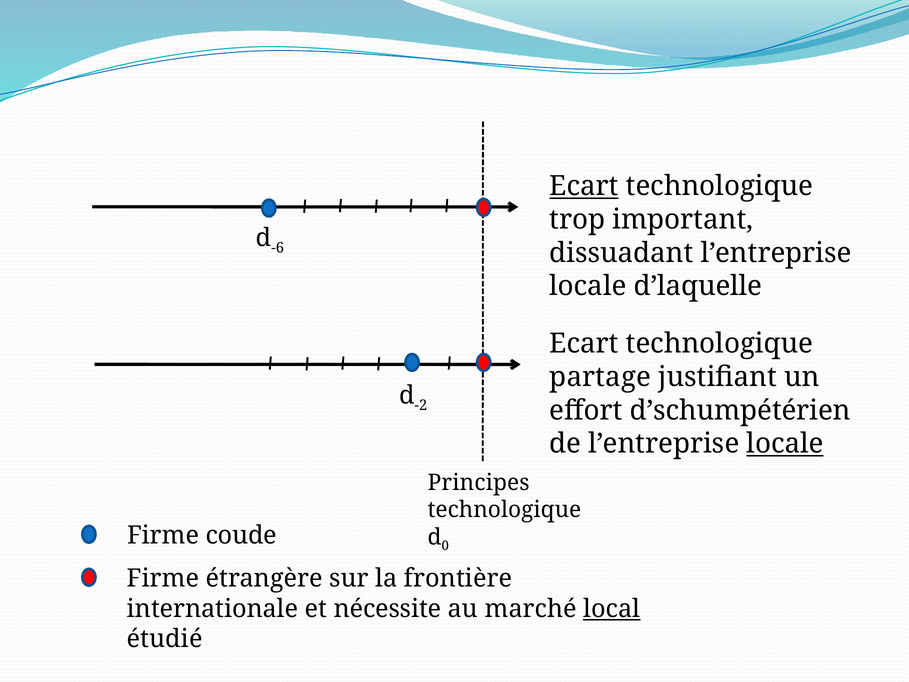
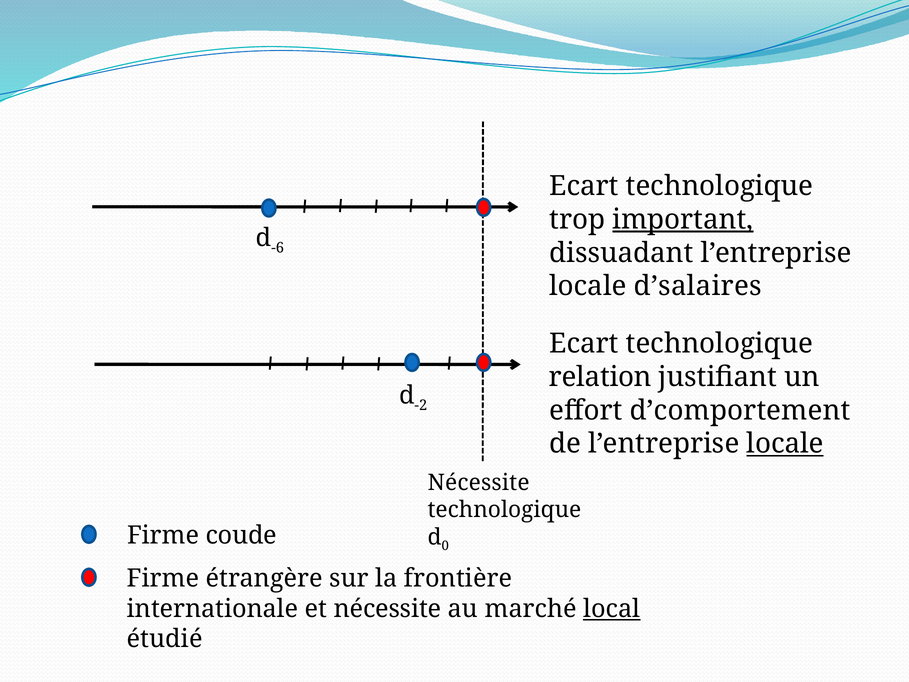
Ecart at (584, 186) underline: present -> none
important underline: none -> present
d’laquelle: d’laquelle -> d’salaires
partage: partage -> relation
d’schumpétérien: d’schumpétérien -> d’comportement
Principes at (479, 482): Principes -> Nécessite
